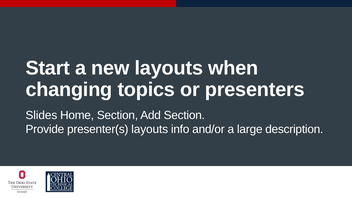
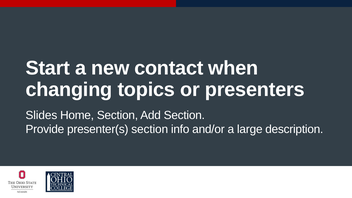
new layouts: layouts -> contact
presenter(s layouts: layouts -> section
